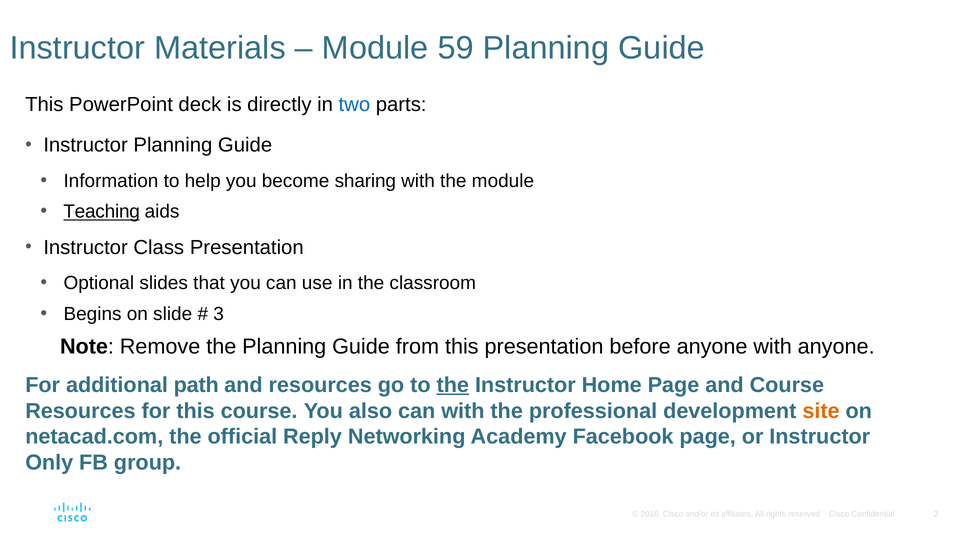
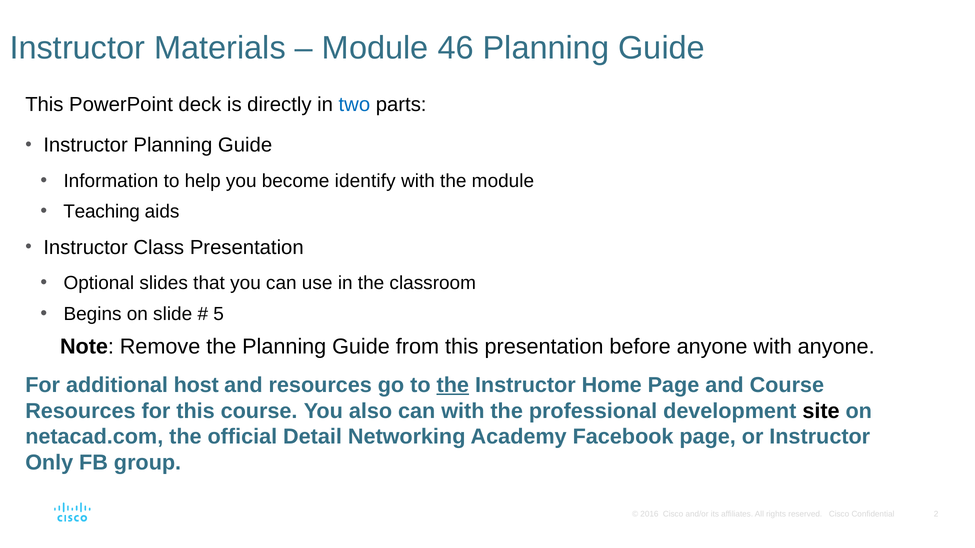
59: 59 -> 46
sharing: sharing -> identify
Teaching underline: present -> none
3: 3 -> 5
path: path -> host
site colour: orange -> black
Reply: Reply -> Detail
